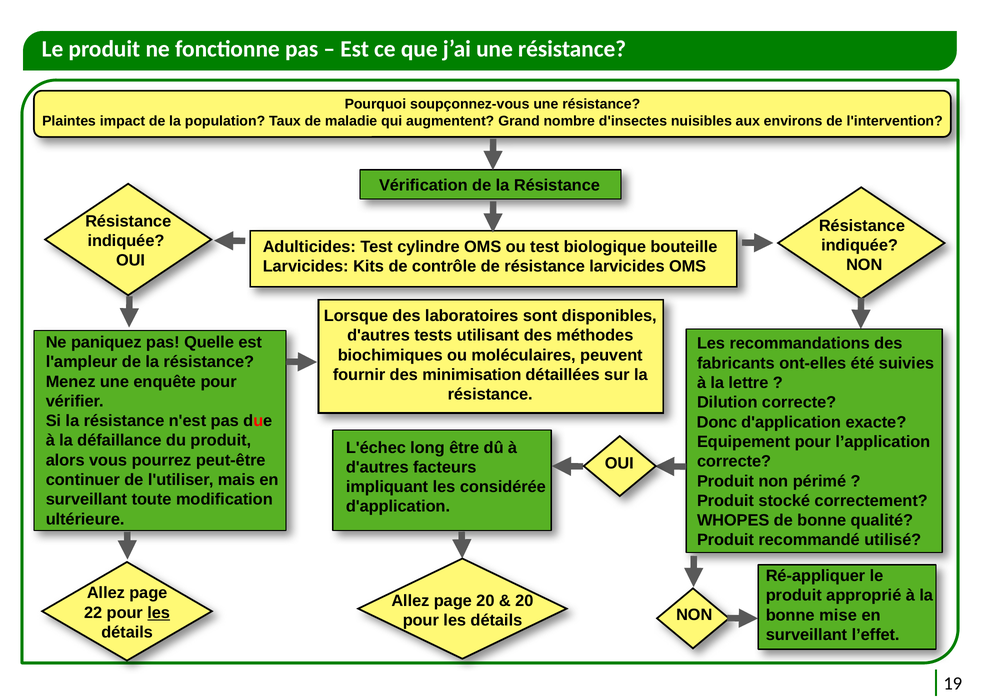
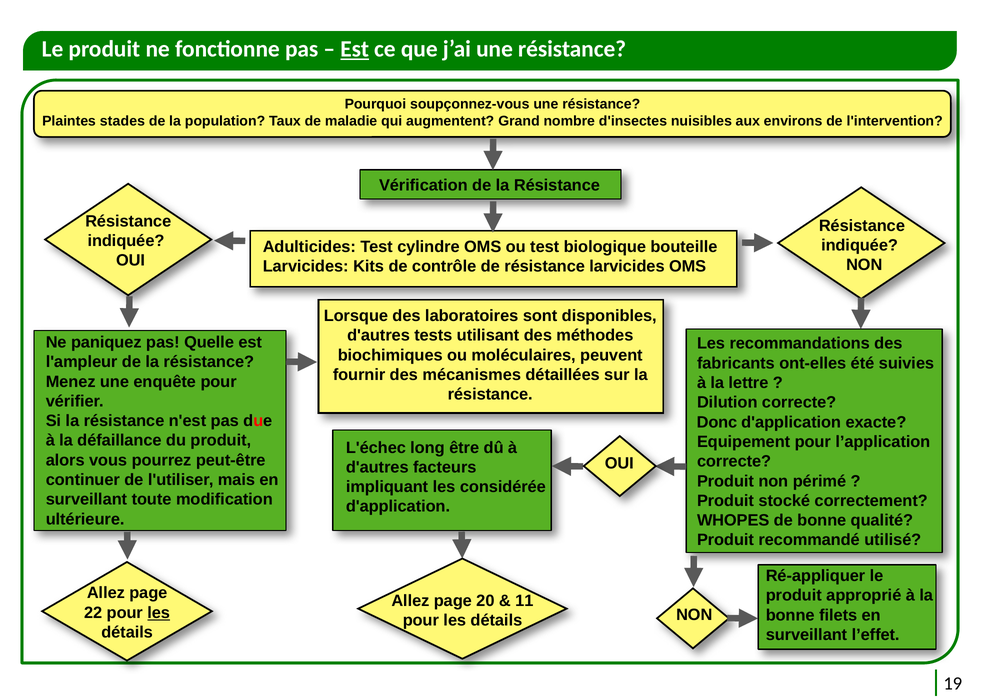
Est at (355, 49) underline: none -> present
impact: impact -> stades
minimisation: minimisation -> mécanismes
20 at (524, 601): 20 -> 11
mise: mise -> filets
